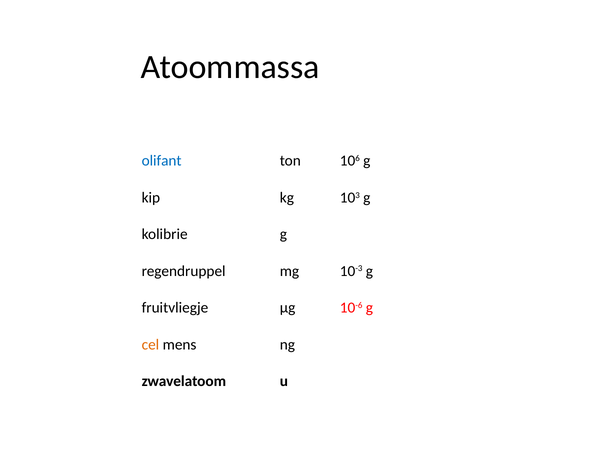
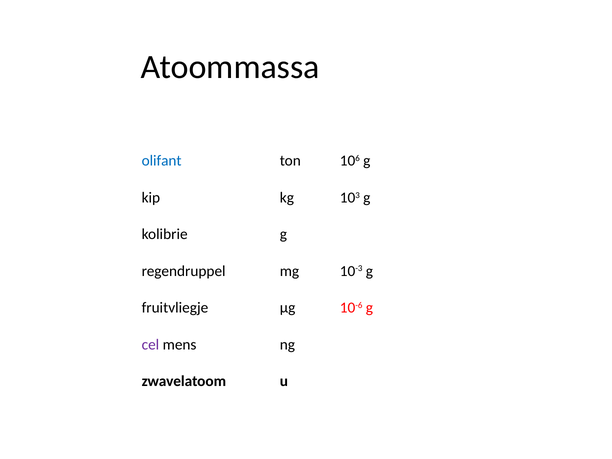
cel colour: orange -> purple
